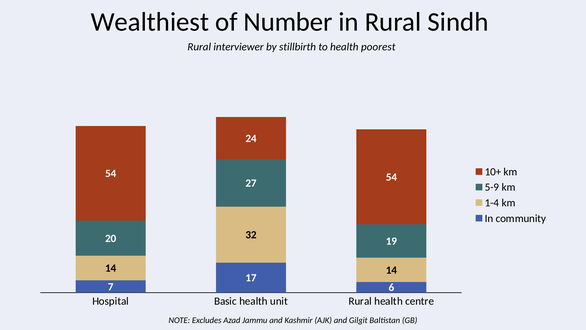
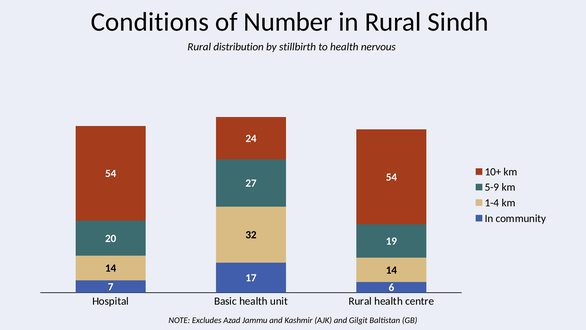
Wealthiest: Wealthiest -> Conditions
interviewer: interviewer -> distribution
poorest: poorest -> nervous
